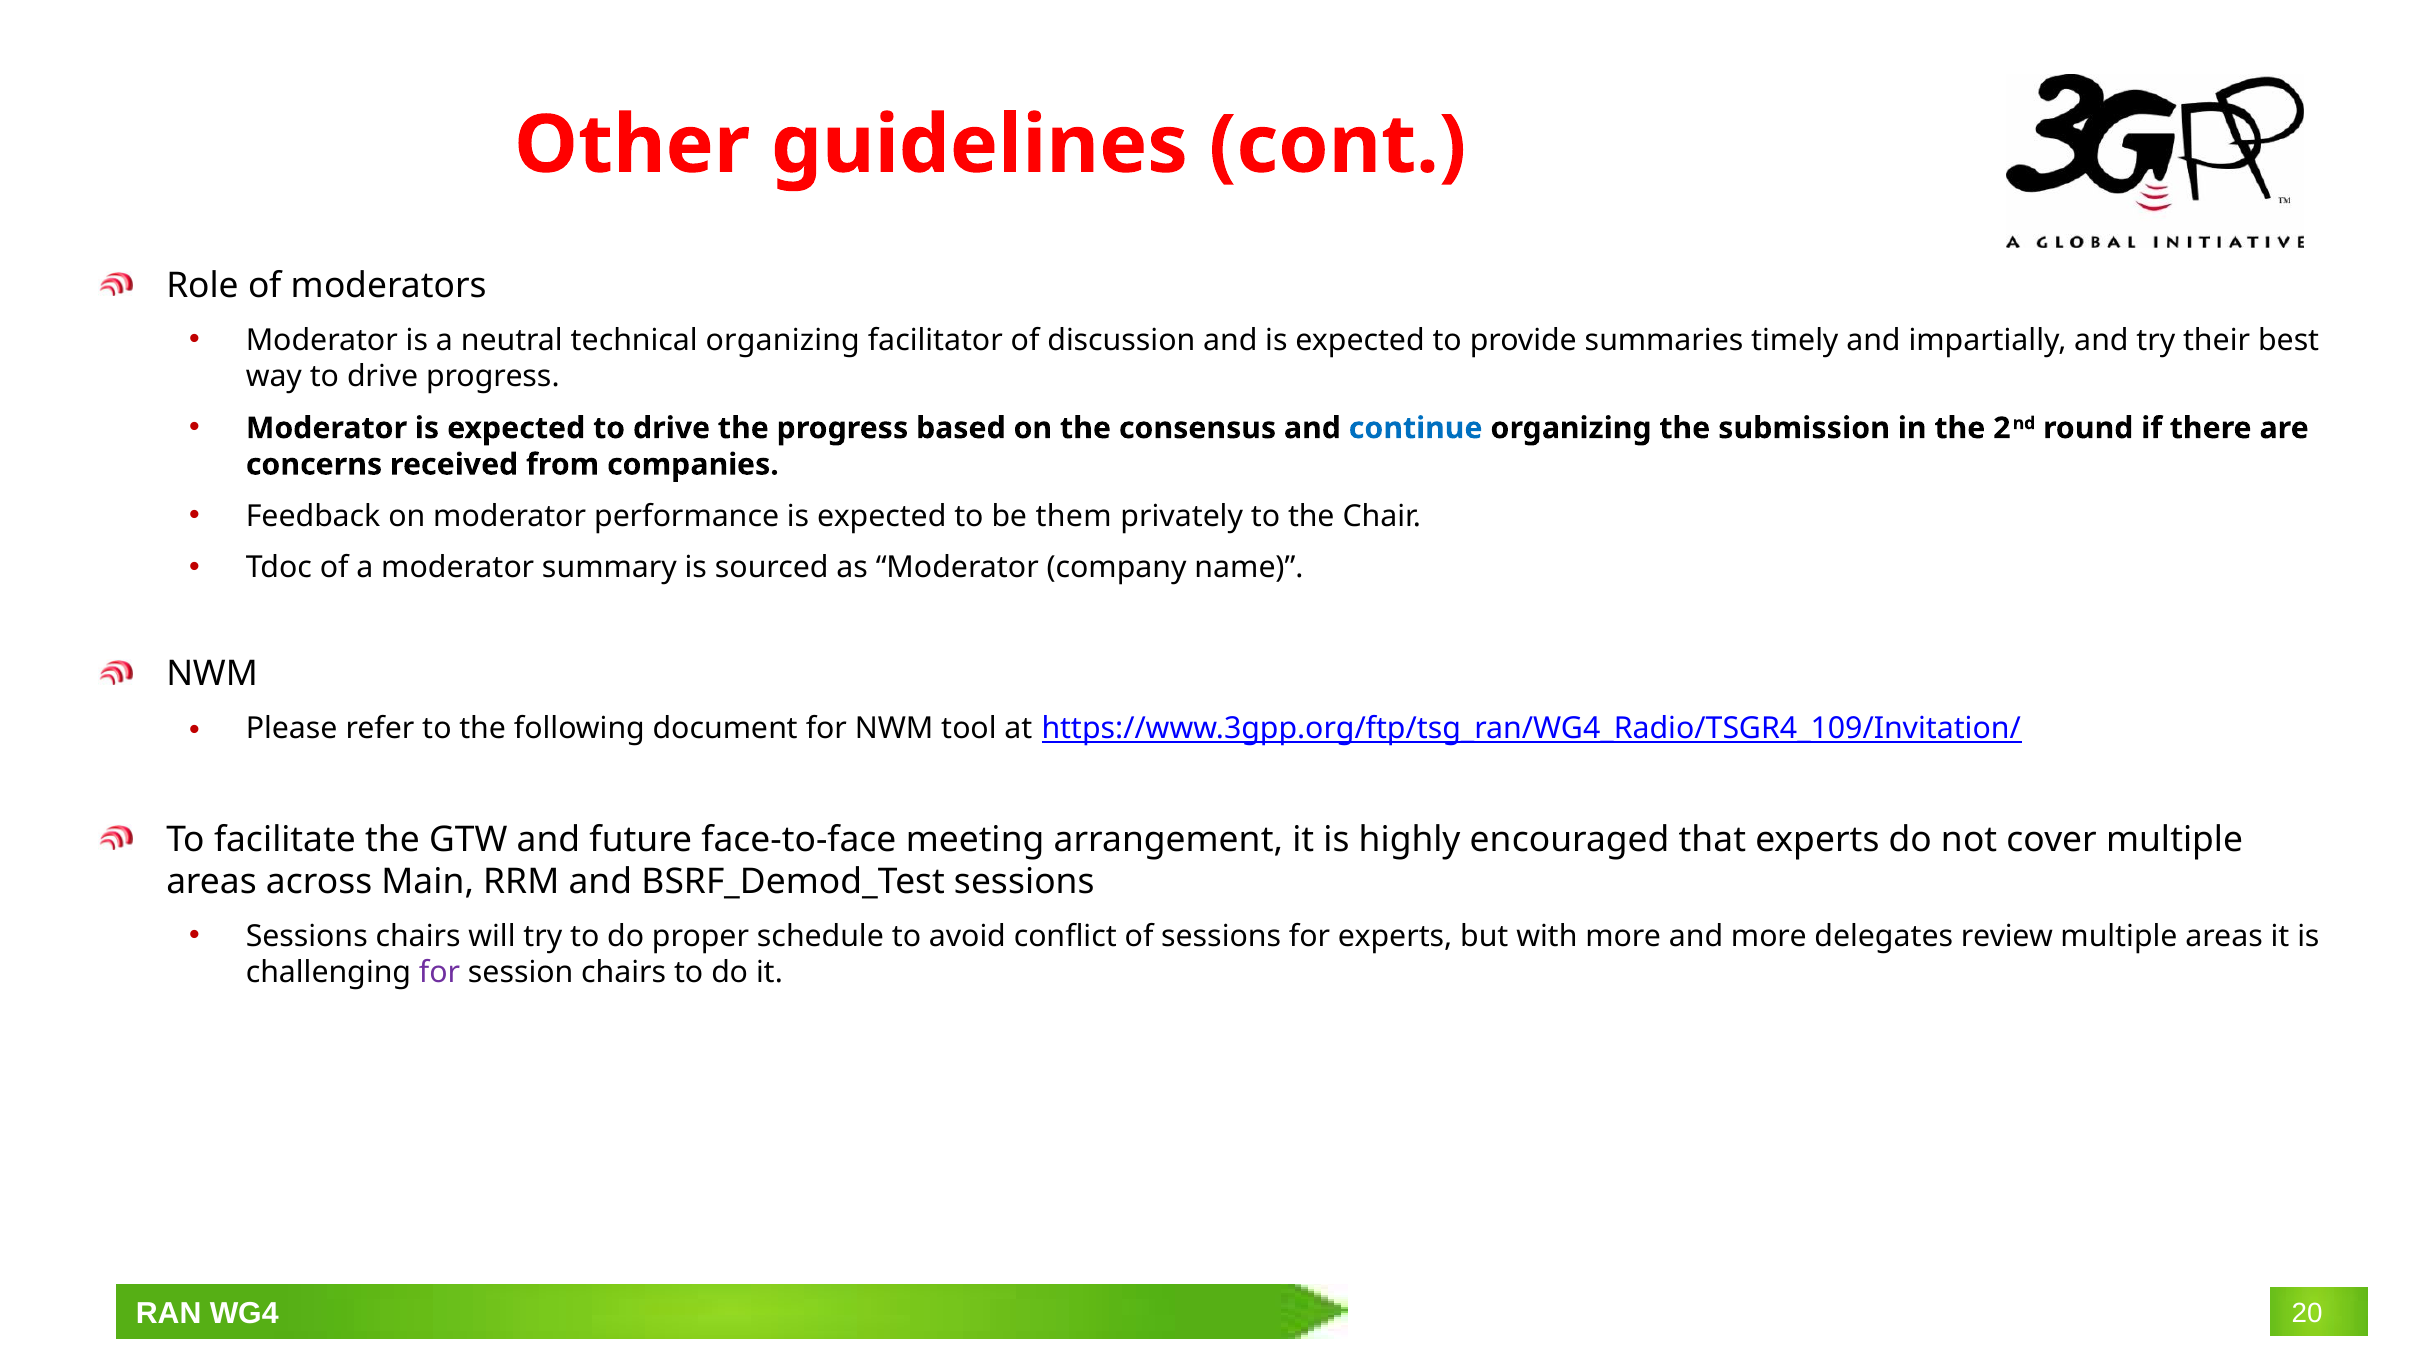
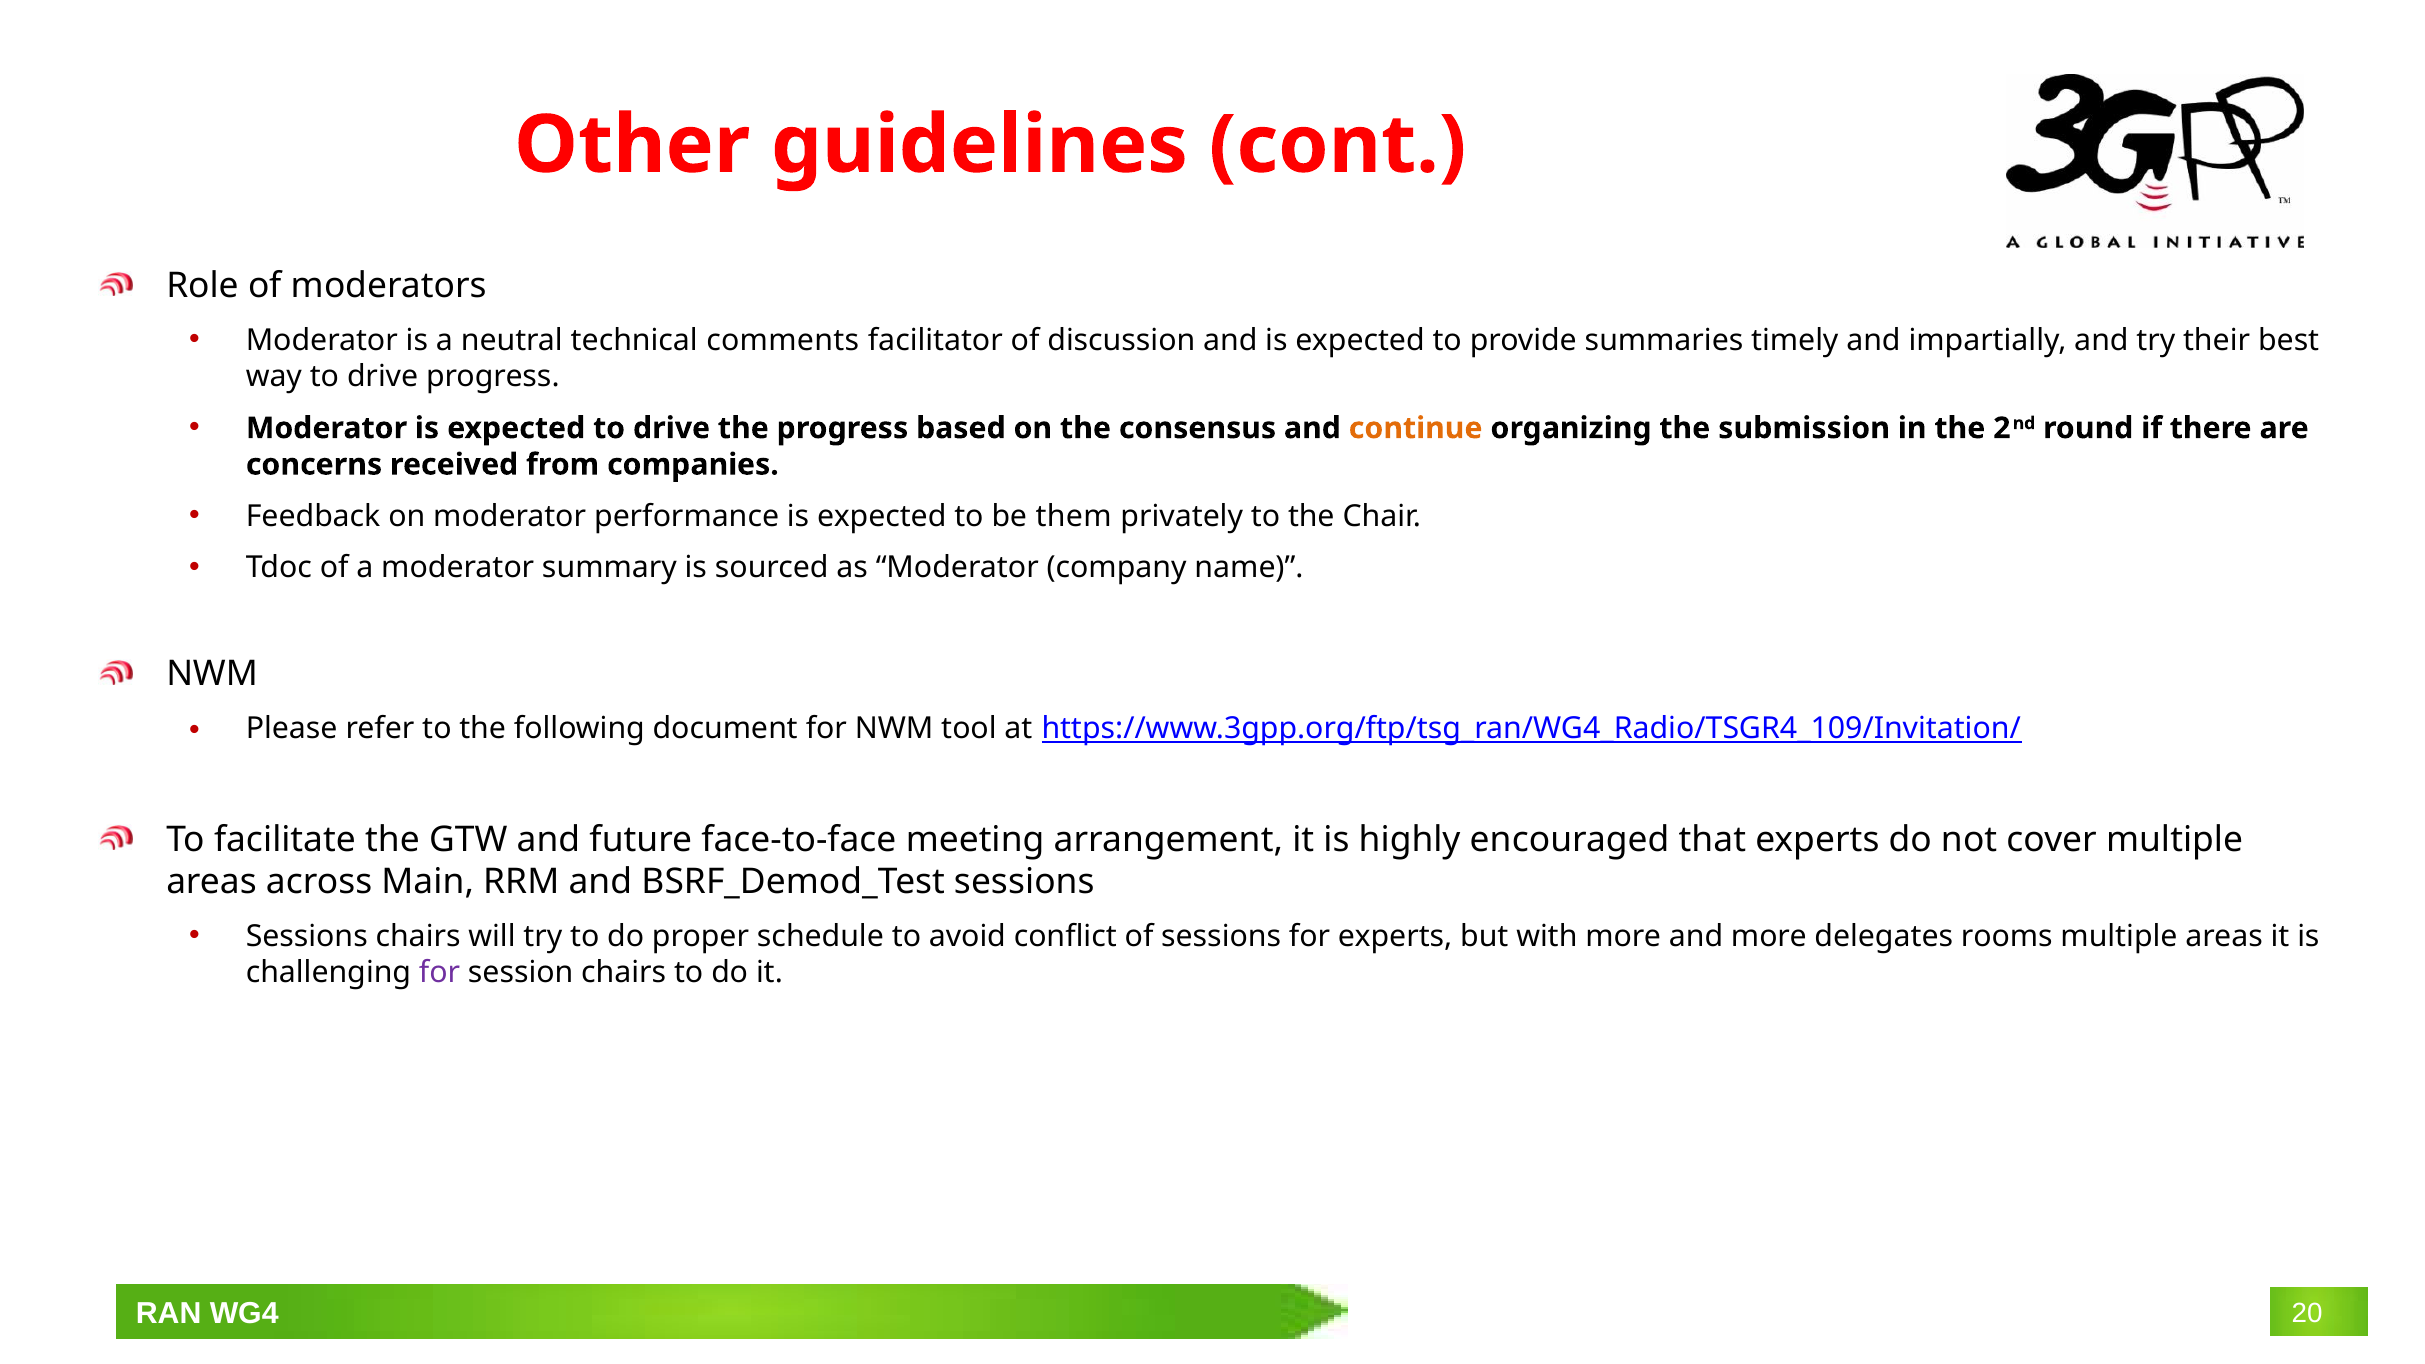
technical organizing: organizing -> comments
continue colour: blue -> orange
review: review -> rooms
